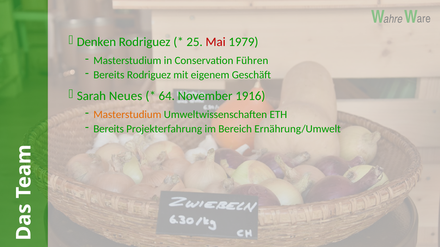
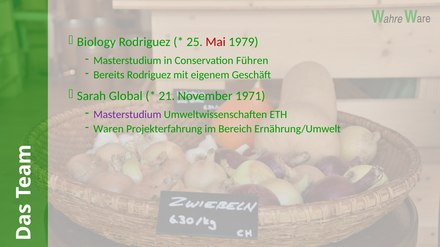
Denken: Denken -> Biology
Neues: Neues -> Global
64: 64 -> 21
1916: 1916 -> 1971
Masterstudium at (127, 115) colour: orange -> purple
Bereits at (109, 129): Bereits -> Waren
